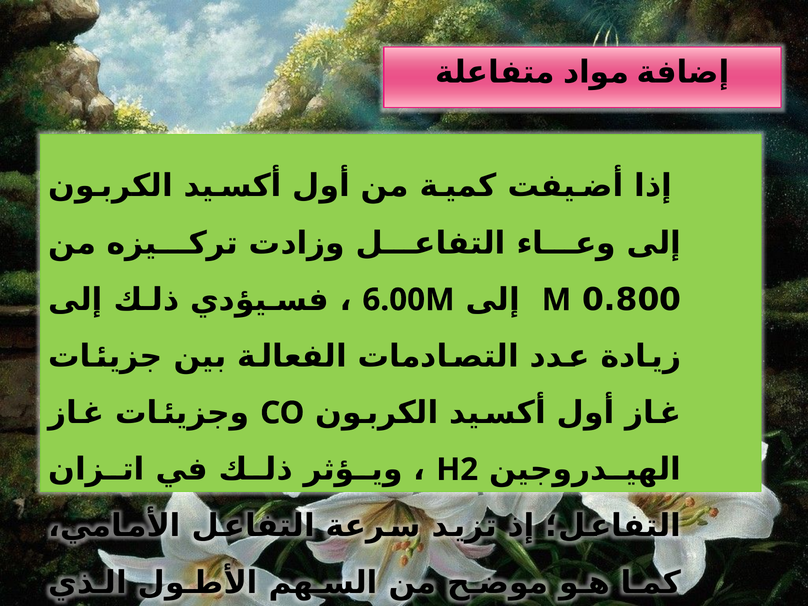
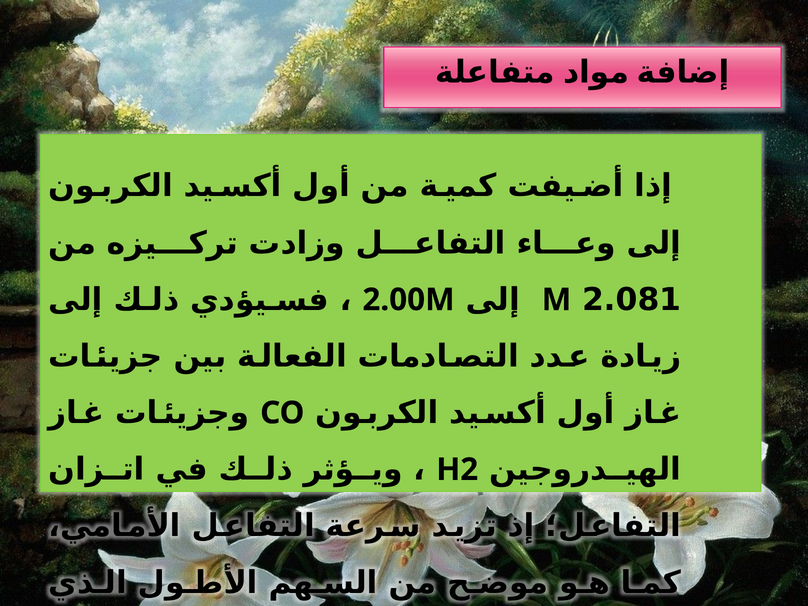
0.800: 0.800 -> 2.081
6.00M: 6.00M -> 2.00M
